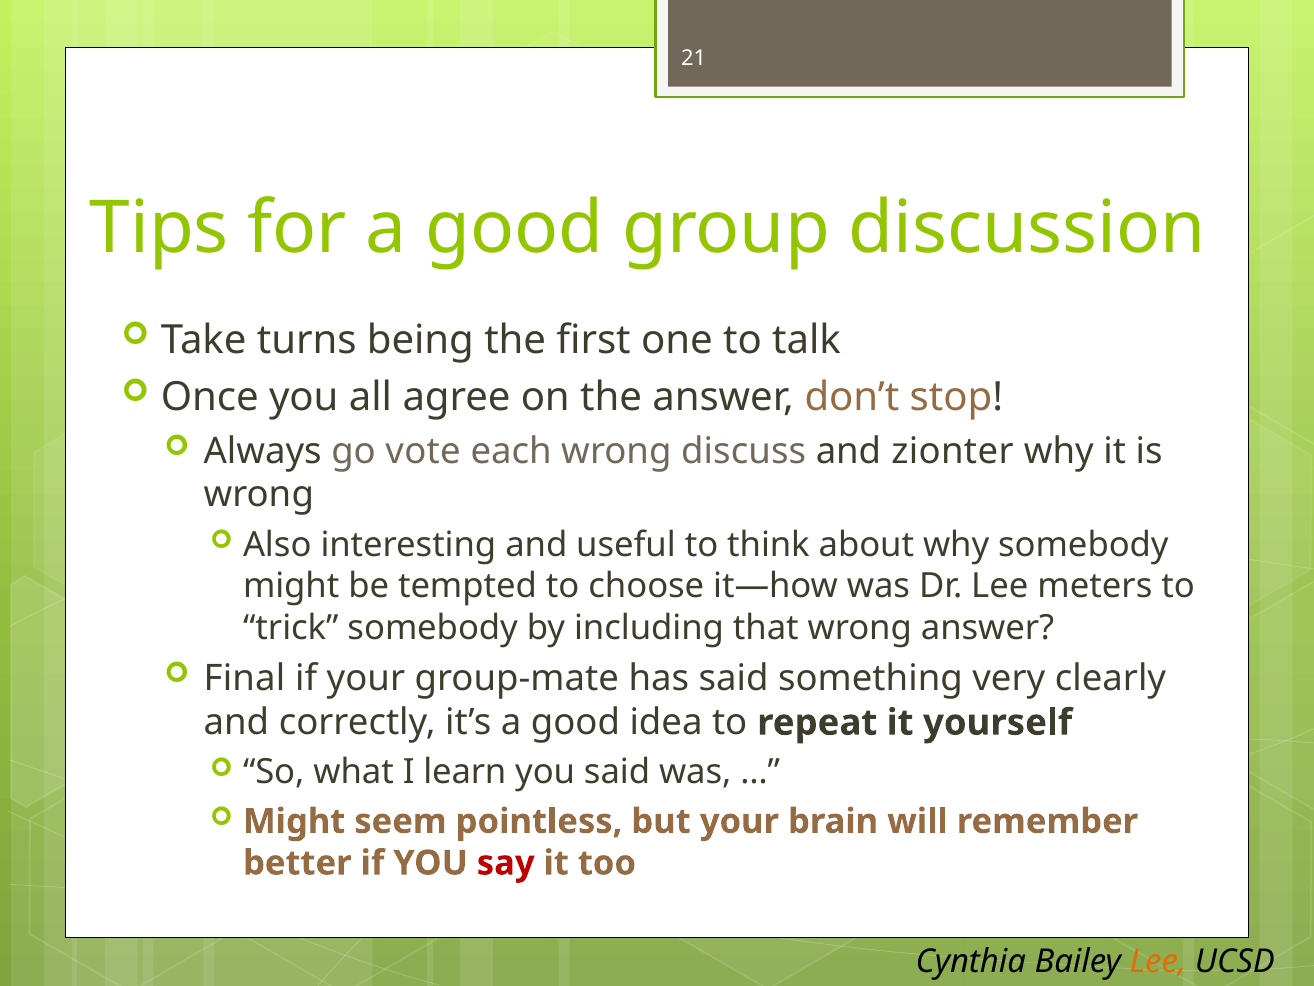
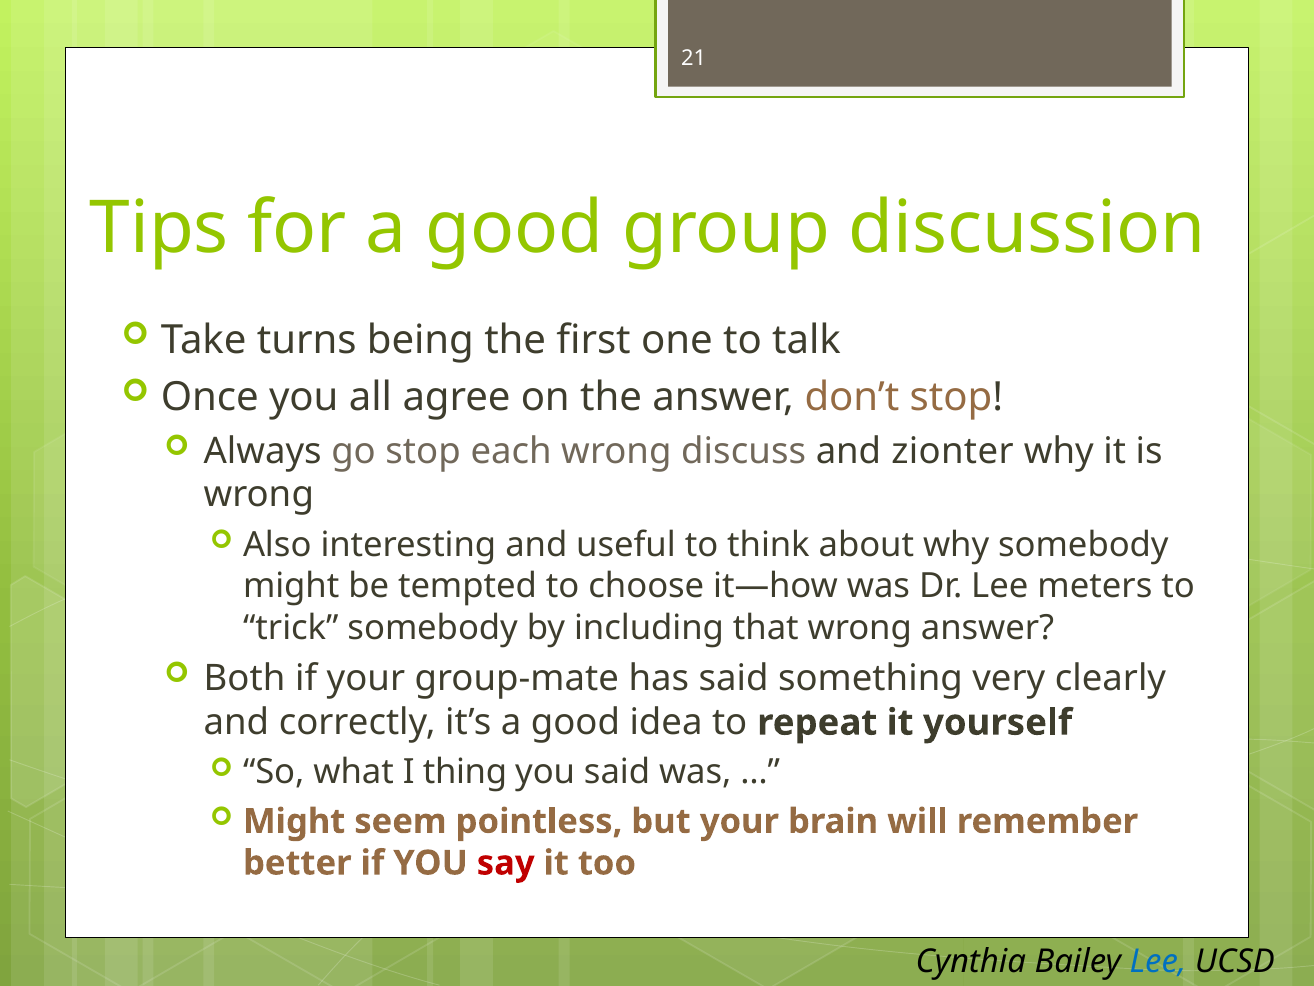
go vote: vote -> stop
Final: Final -> Both
learn: learn -> thing
Lee at (1158, 961) colour: orange -> blue
